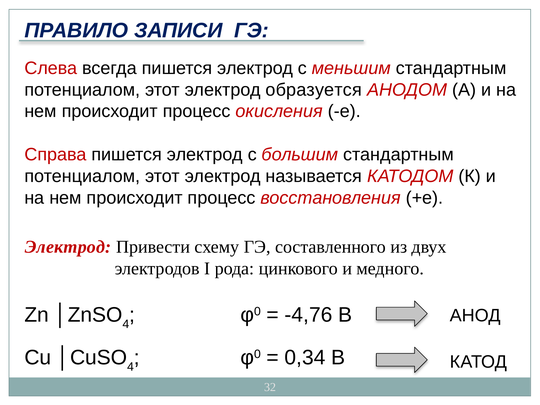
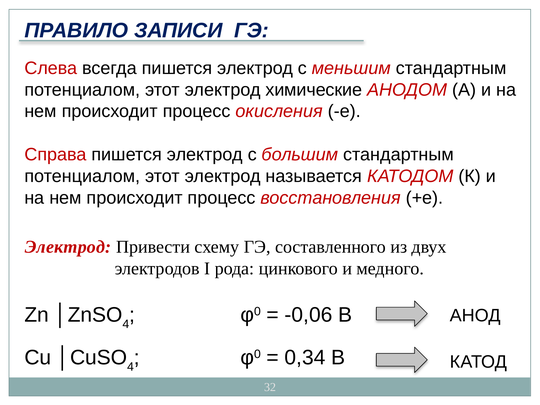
образуется: образуется -> химические
-4,76: -4,76 -> -0,06
